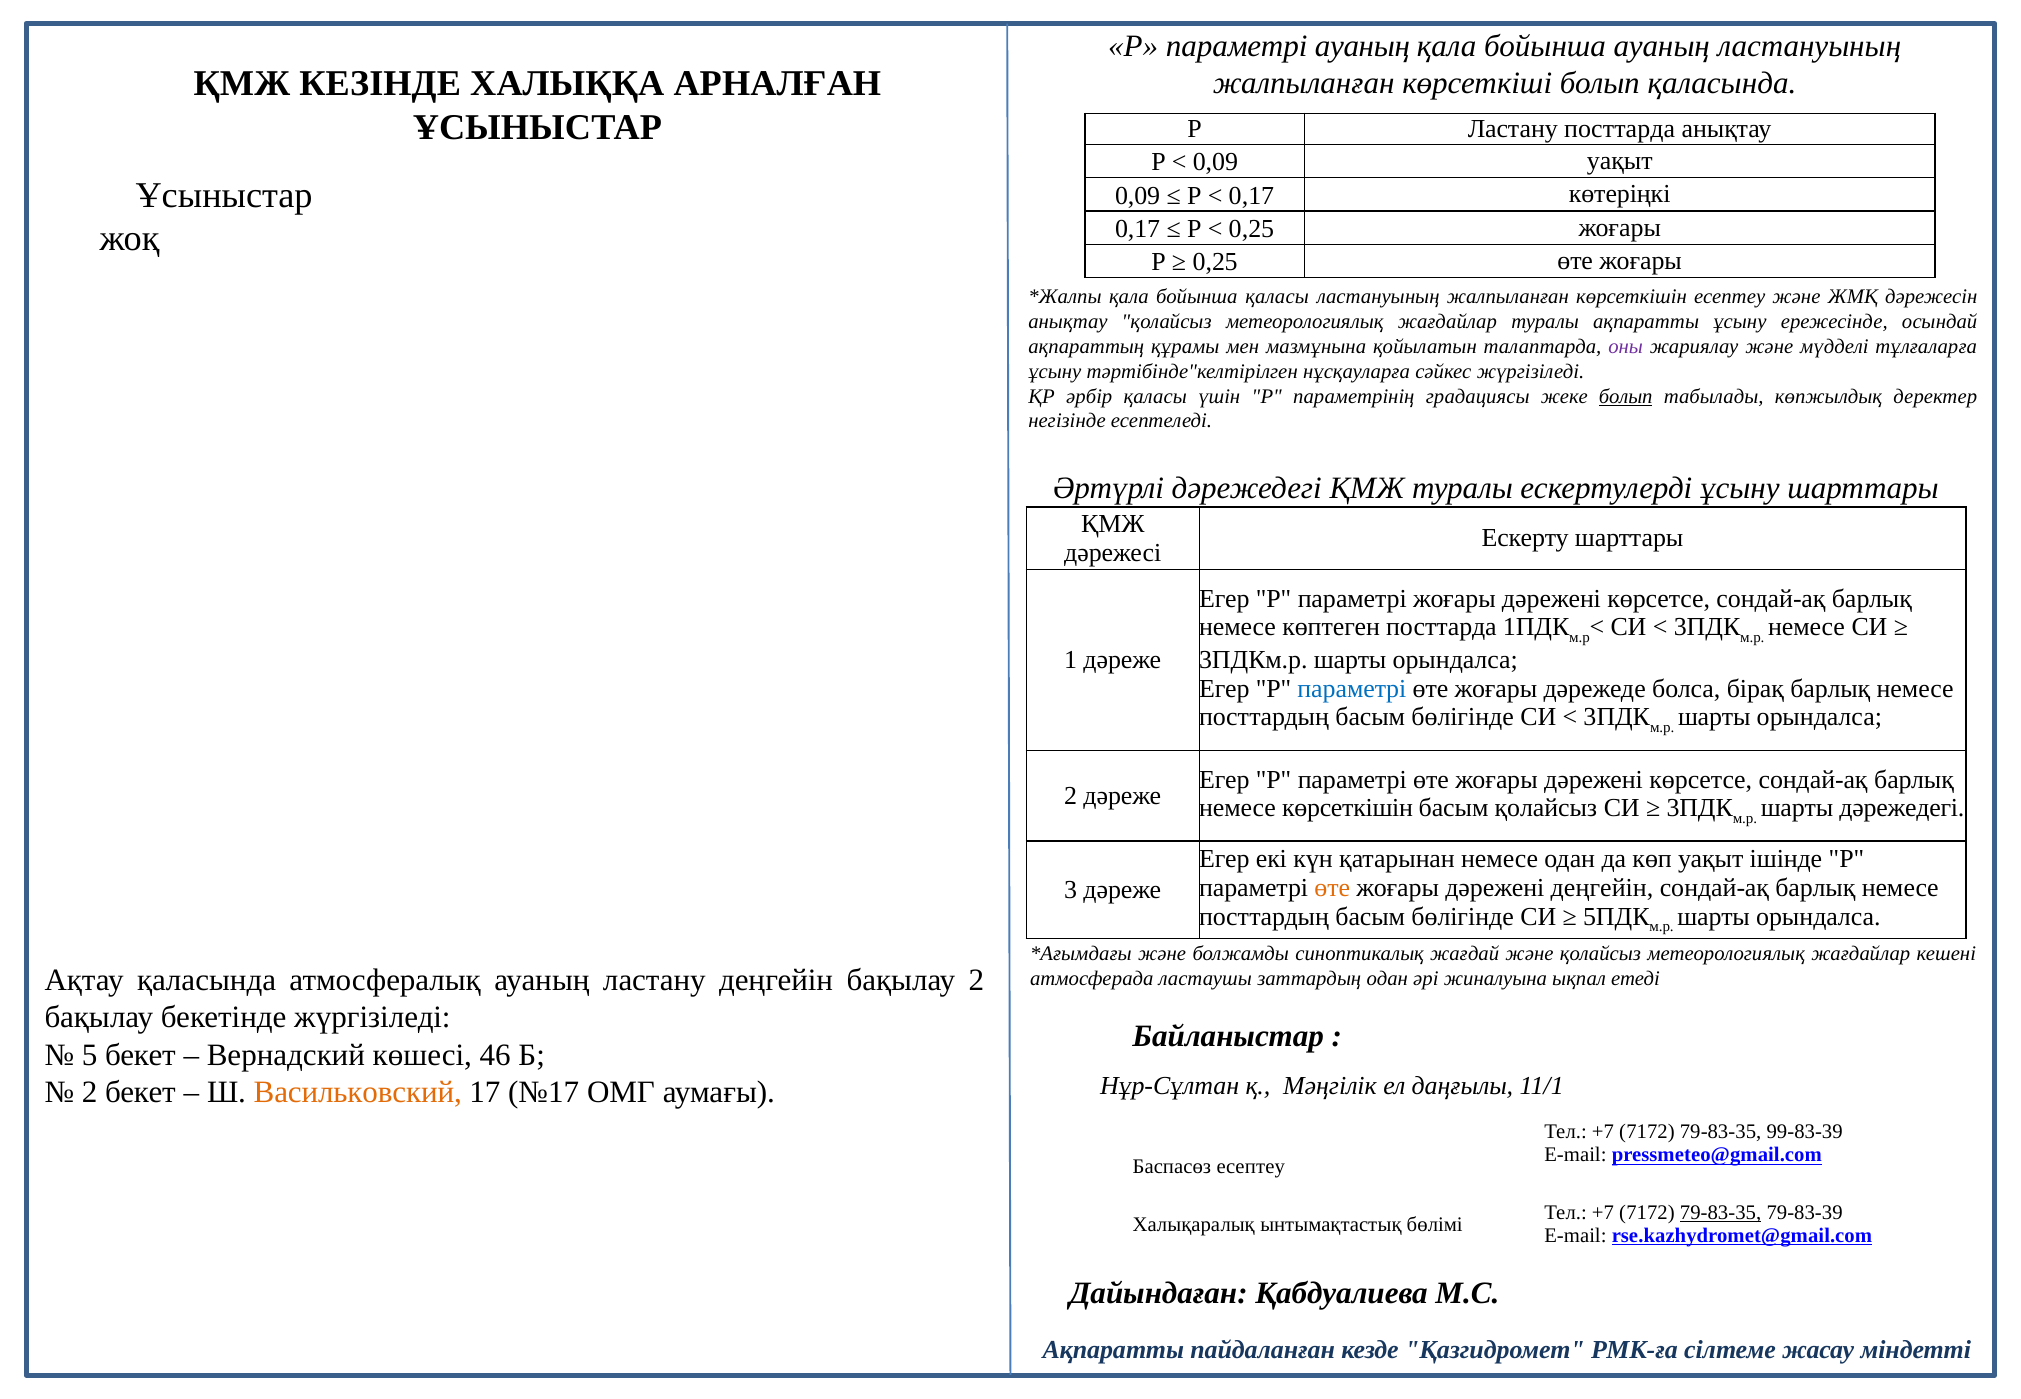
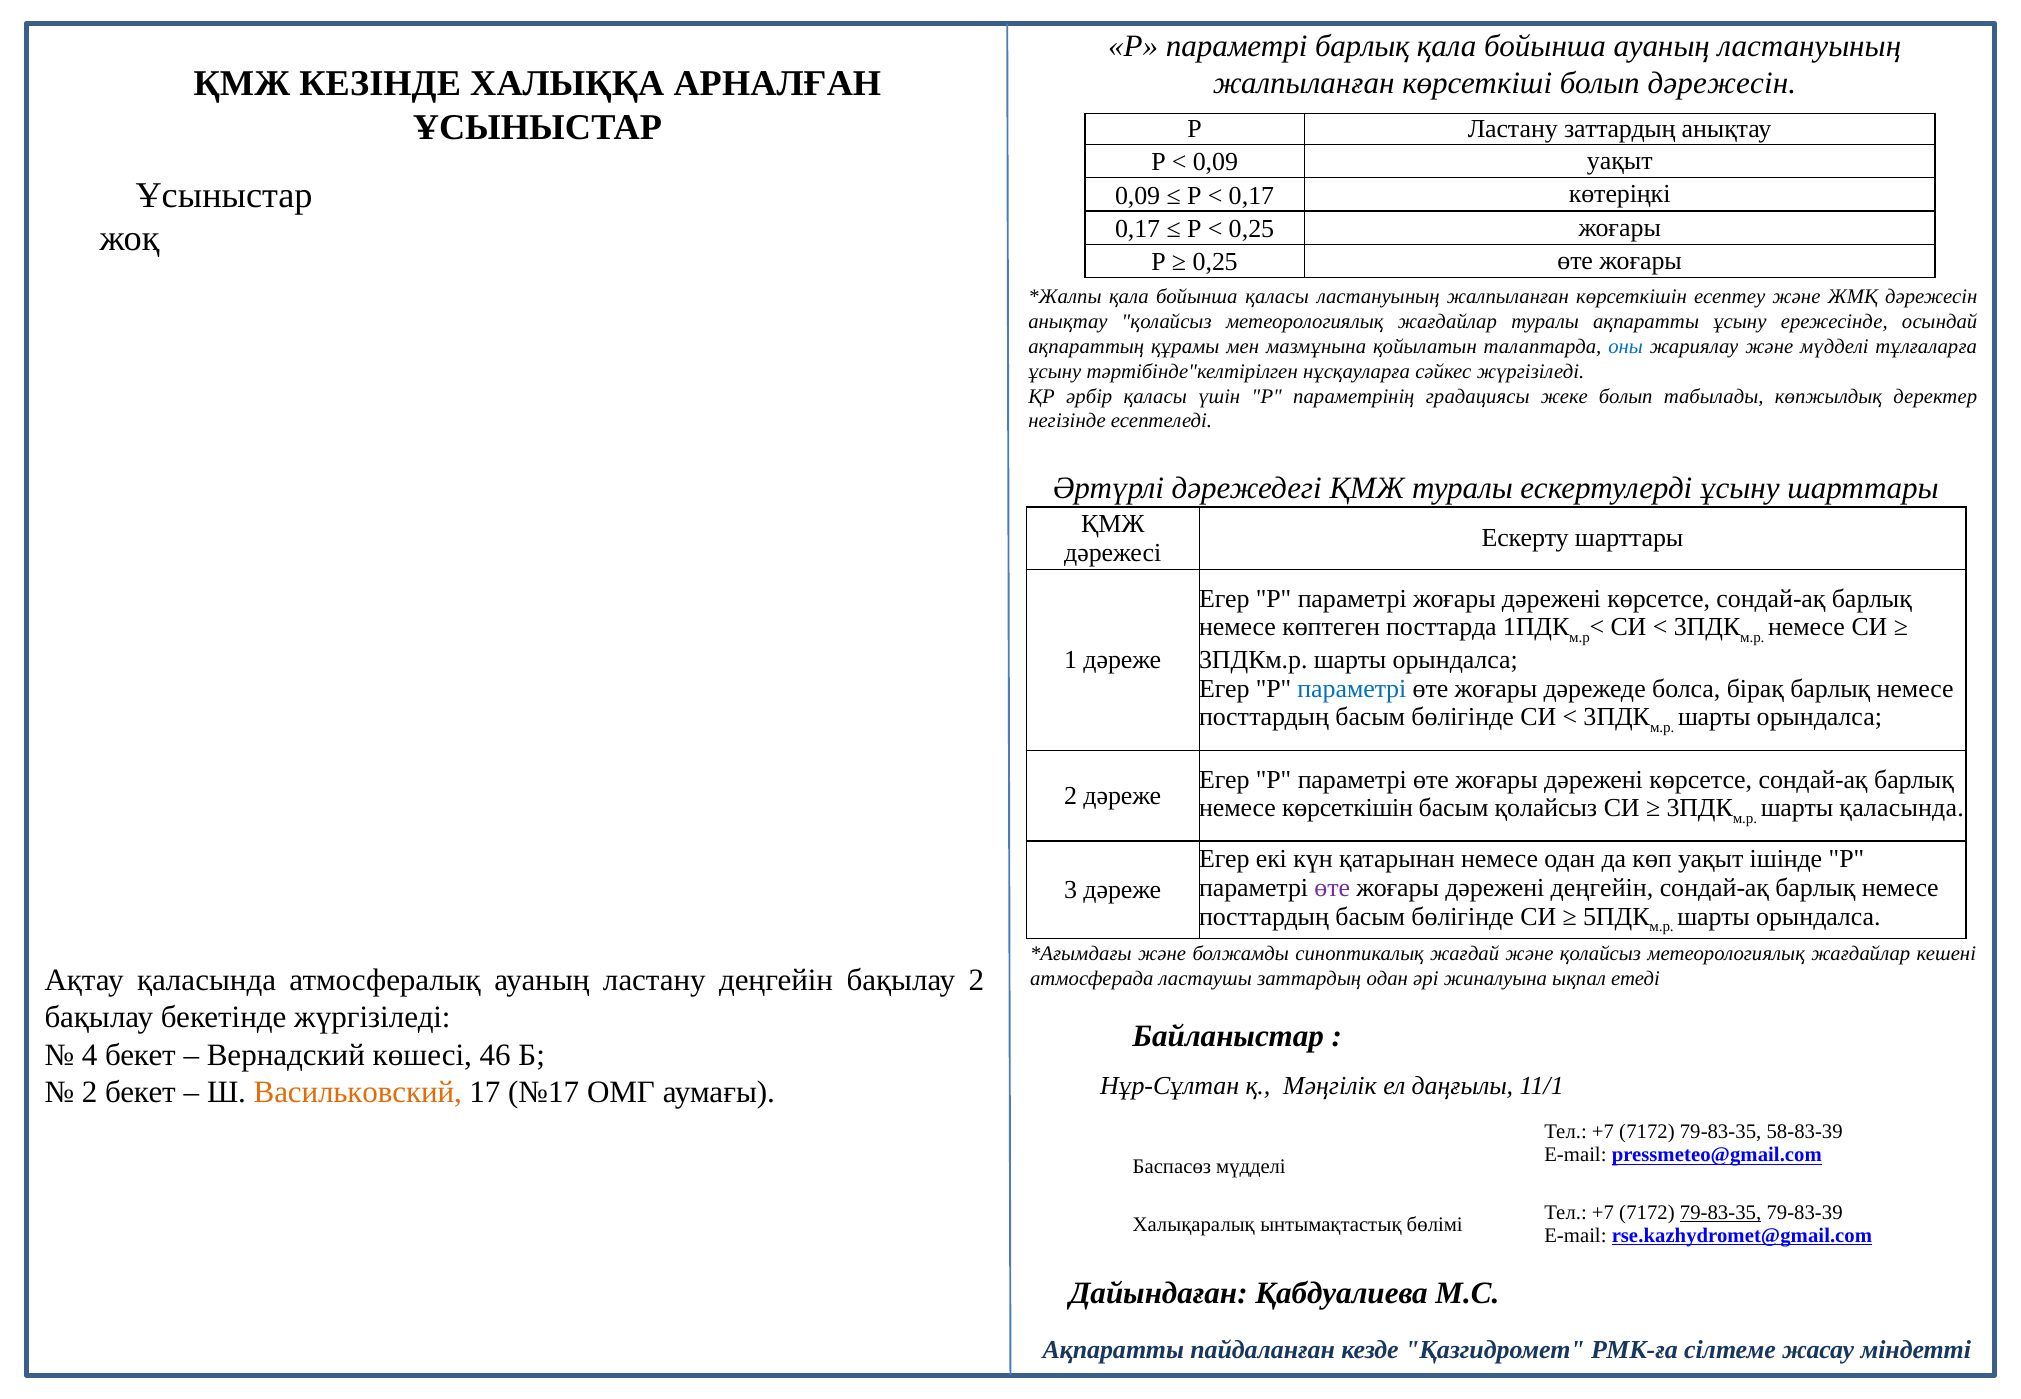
параметрі ауаның: ауаның -> барлық
болып қаласында: қаласында -> дәрежесін
Ластану посттарда: посттарда -> заттардың
оны colour: purple -> blue
болып at (1626, 396) underline: present -> none
шарты дәрежедегі: дәрежедегі -> қаласында
өте at (1332, 888) colour: orange -> purple
5: 5 -> 4
99-83-39: 99-83-39 -> 58-83-39
Баспасөз есептеу: есептеу -> мүдделі
